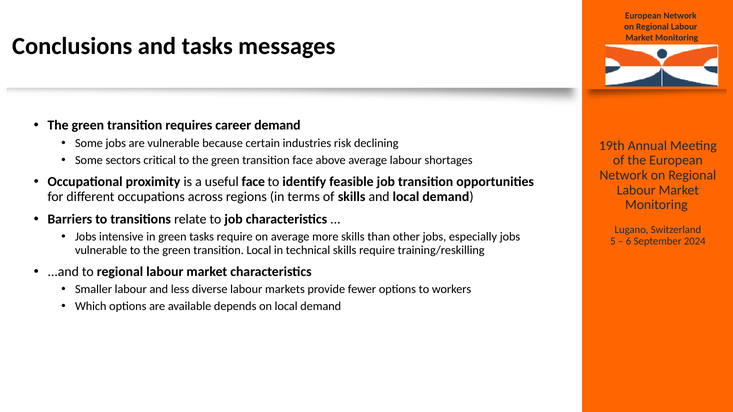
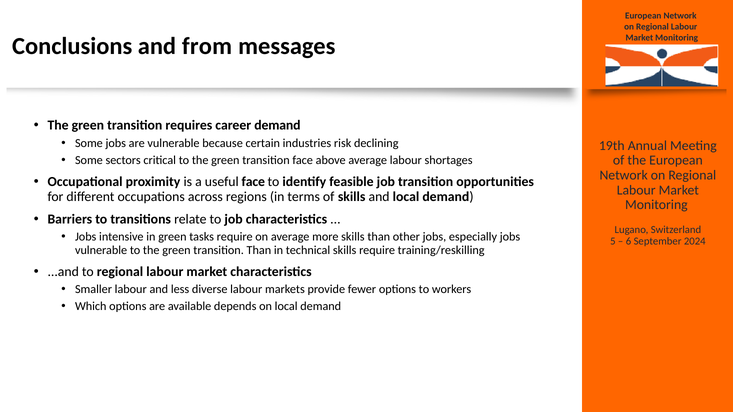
and tasks: tasks -> from
transition Local: Local -> Than
